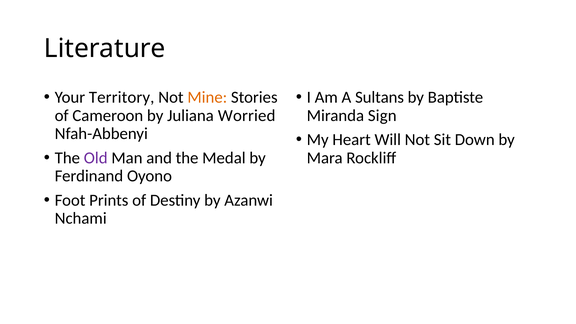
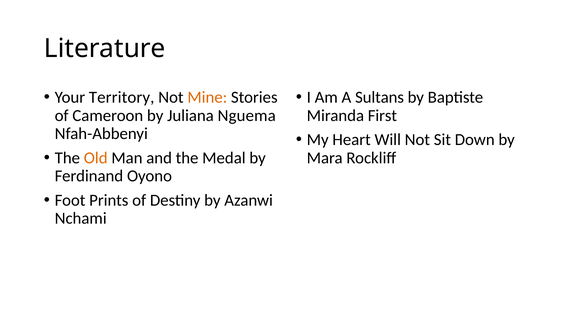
Worried: Worried -> Nguema
Sign: Sign -> First
Old colour: purple -> orange
